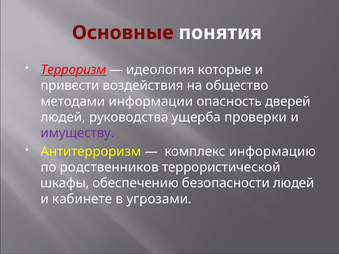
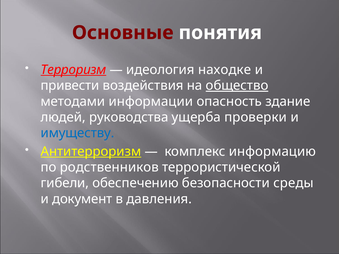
которые: которые -> находке
общество underline: none -> present
дверей: дверей -> здание
имуществу colour: purple -> blue
Антитерроризм underline: none -> present
шкафы: шкафы -> гибели
безопасности людей: людей -> среды
кабинете: кабинете -> документ
угрозами: угрозами -> давления
